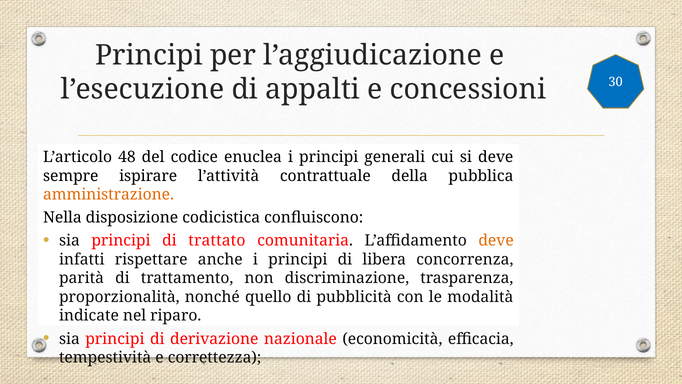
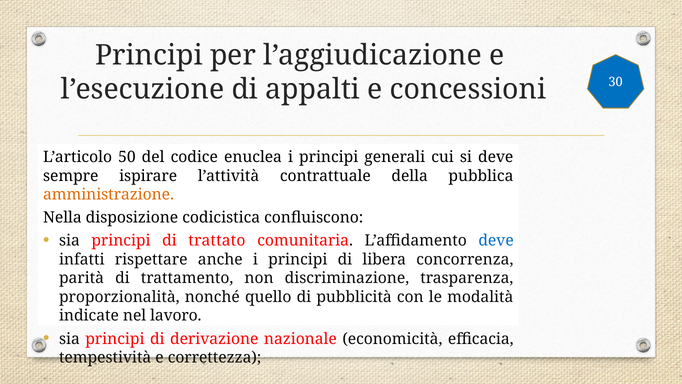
48: 48 -> 50
deve at (496, 241) colour: orange -> blue
riparo: riparo -> lavoro
